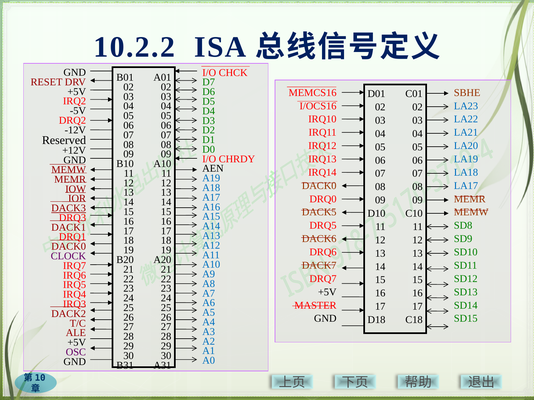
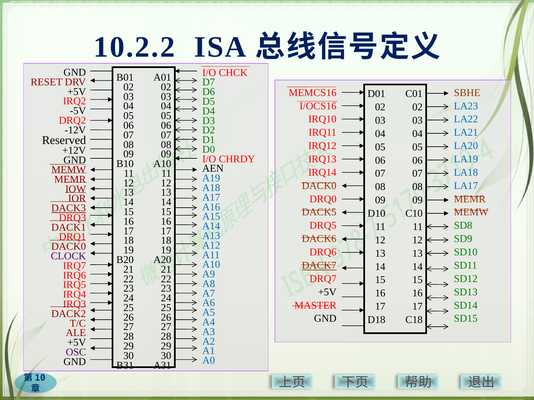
DACK7 underline: none -> present
